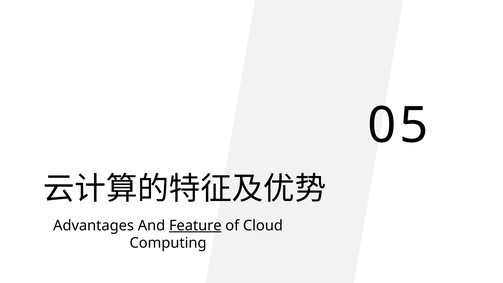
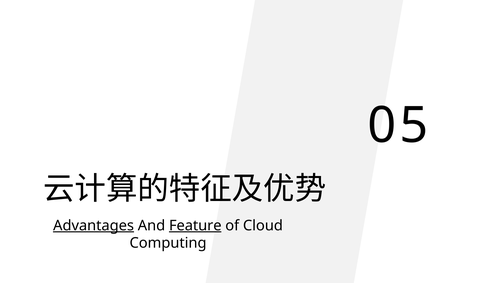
Advantages underline: none -> present
